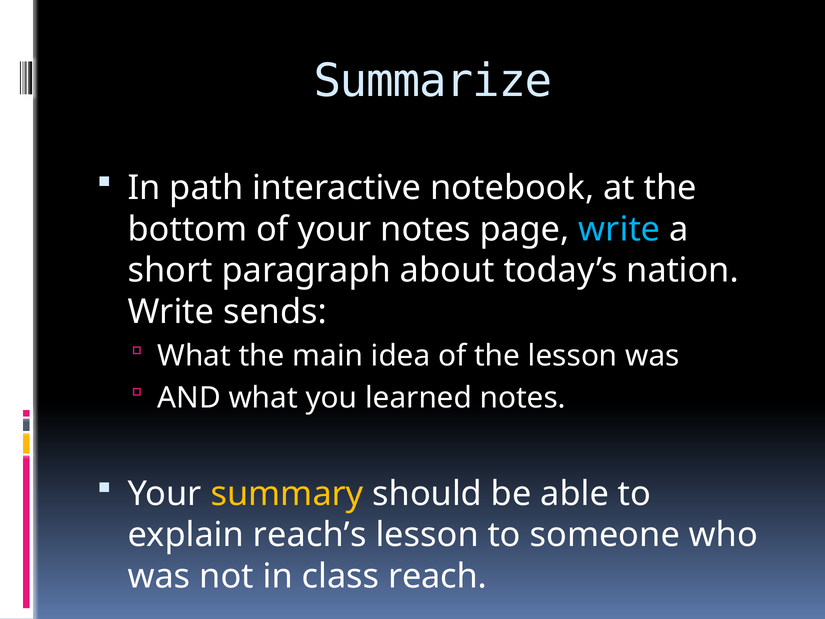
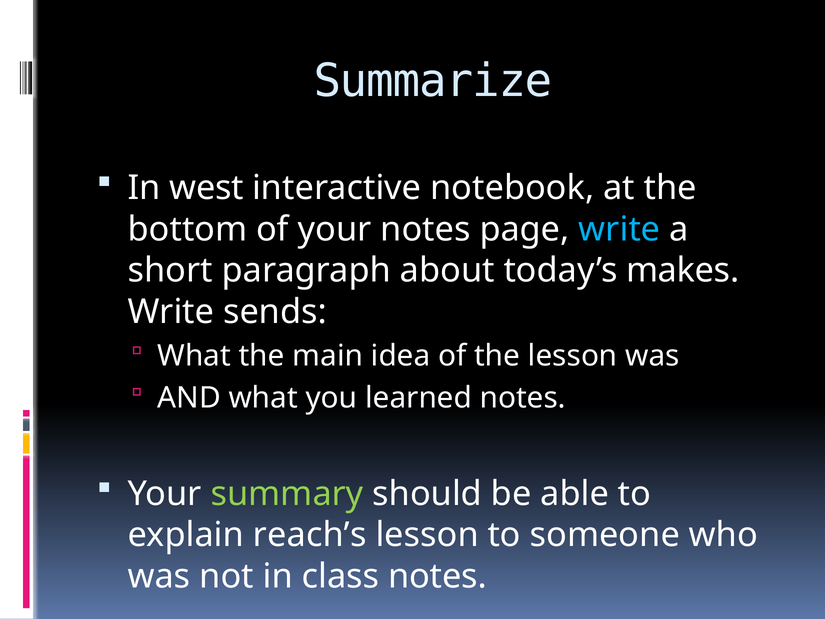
path: path -> west
nation: nation -> makes
summary colour: yellow -> light green
class reach: reach -> notes
